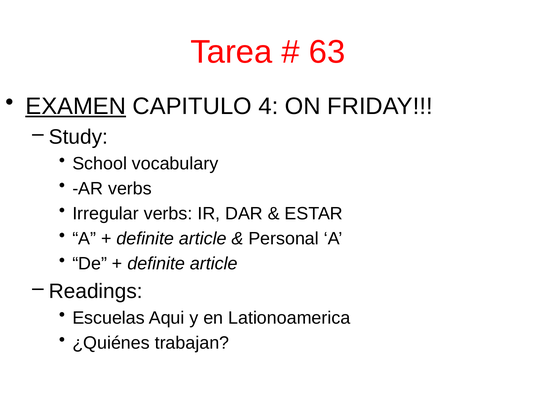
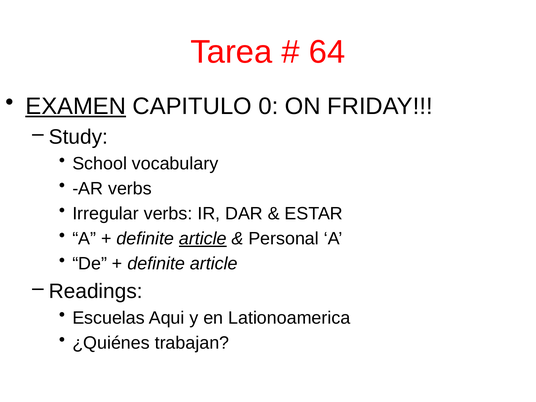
63: 63 -> 64
4: 4 -> 0
article at (203, 239) underline: none -> present
